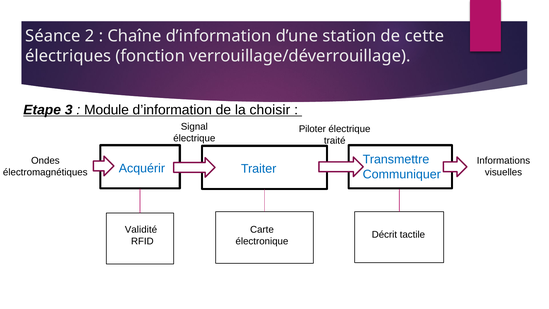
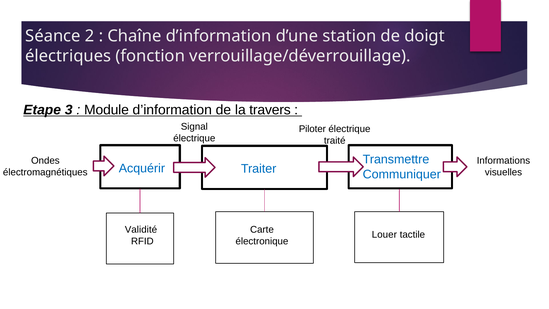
cette: cette -> doigt
choisir: choisir -> travers
Décrit: Décrit -> Louer
